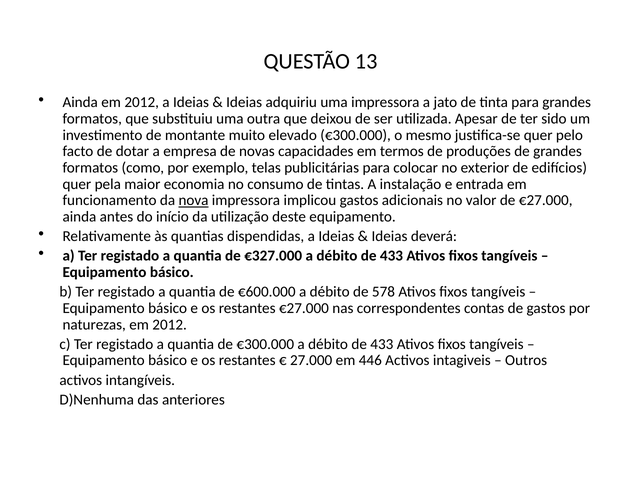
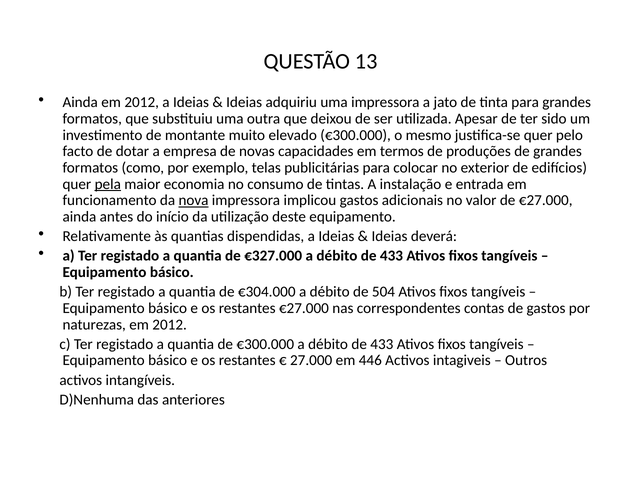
pela underline: none -> present
€600.000: €600.000 -> €304.000
578: 578 -> 504
